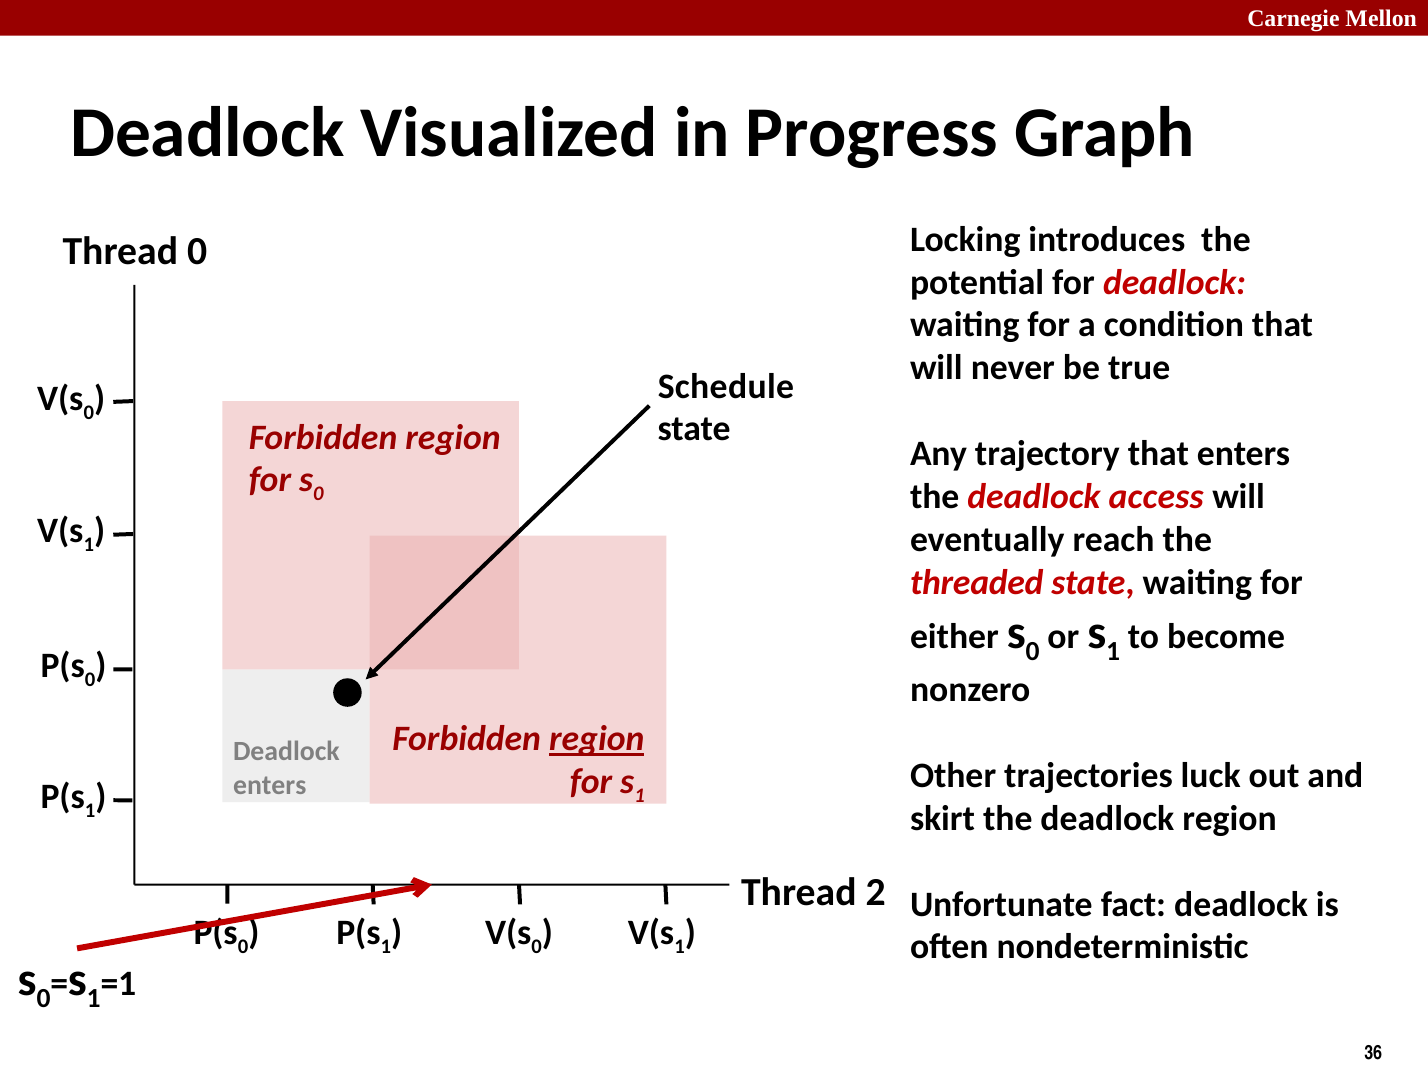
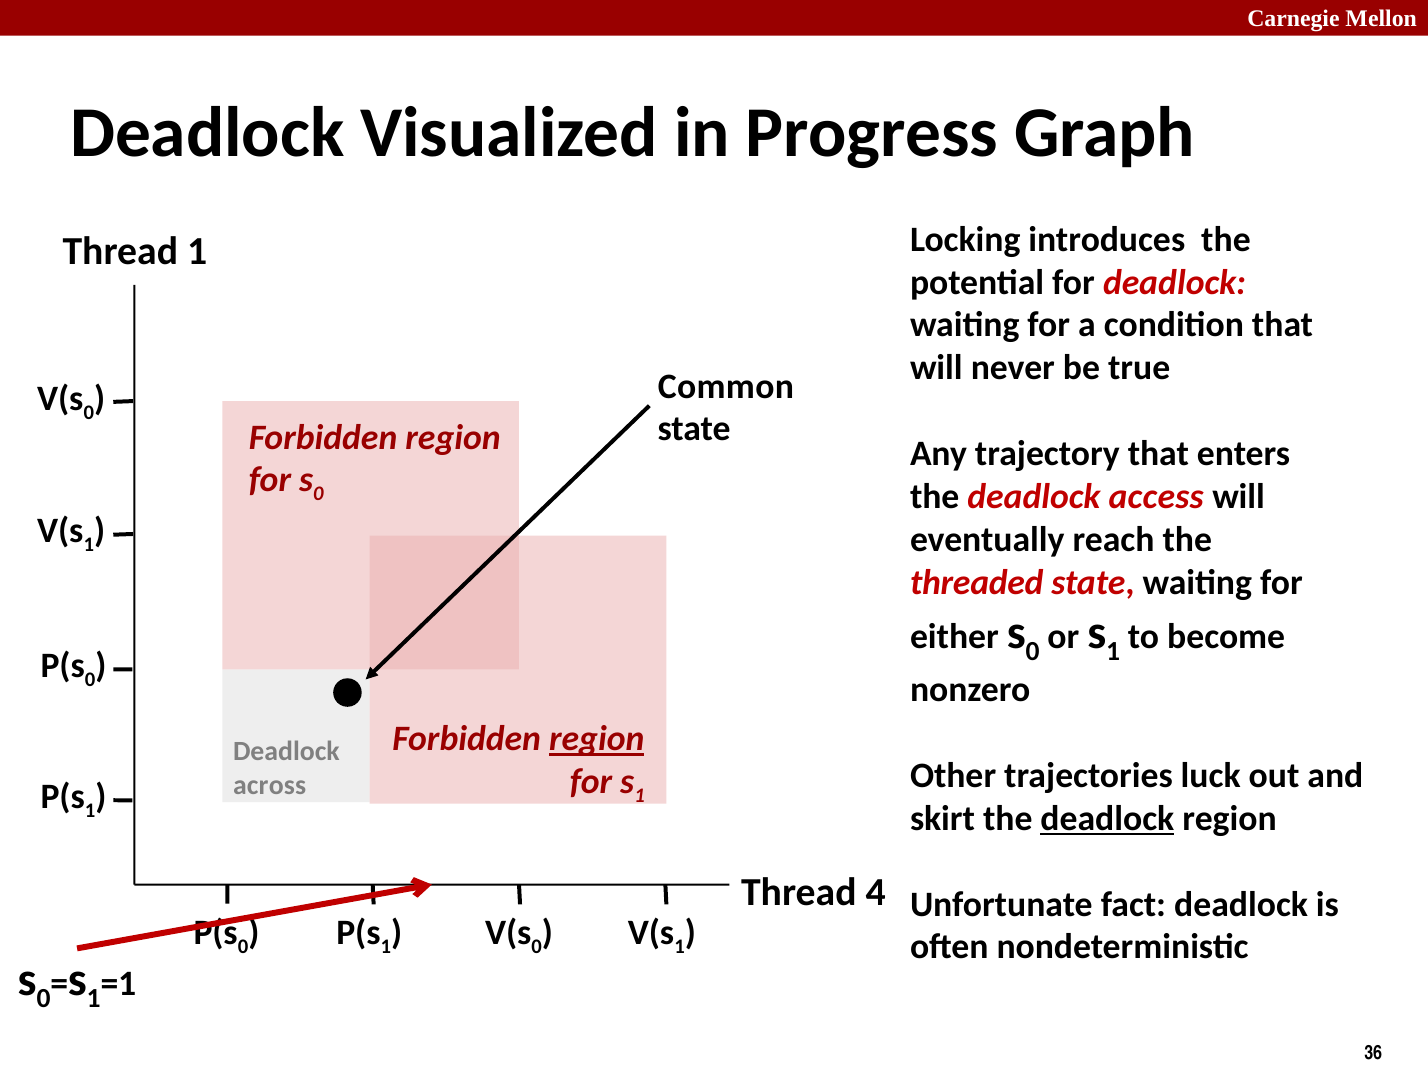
Thread 0: 0 -> 1
Schedule: Schedule -> Common
enters at (270, 785): enters -> across
deadlock at (1107, 819) underline: none -> present
2: 2 -> 4
